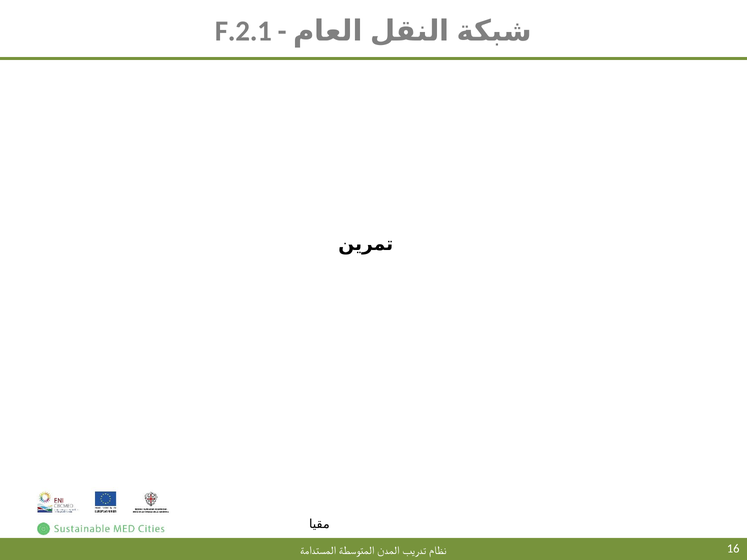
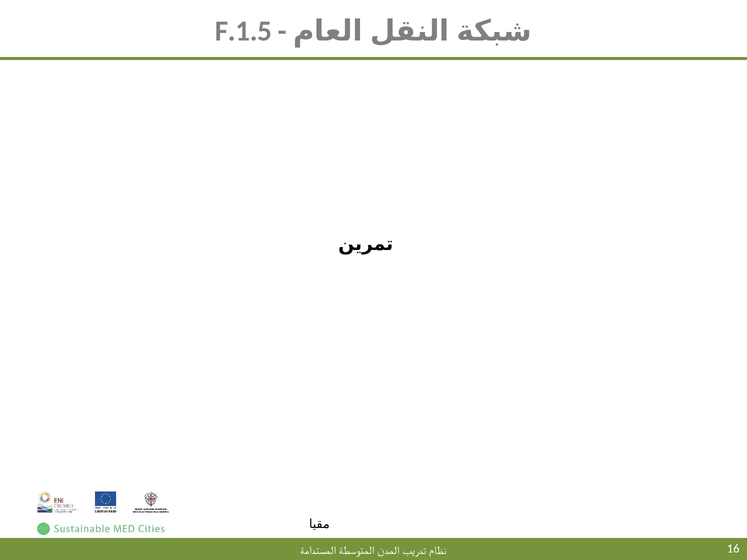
F.2.1: F.2.1 -> F.1.5
